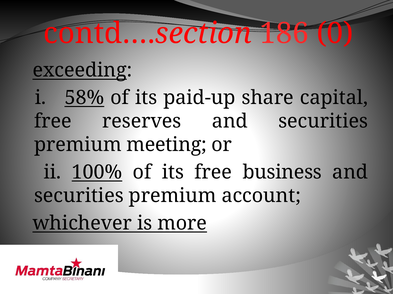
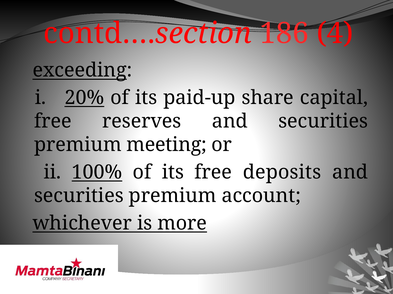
0: 0 -> 4
58%: 58% -> 20%
business: business -> deposits
